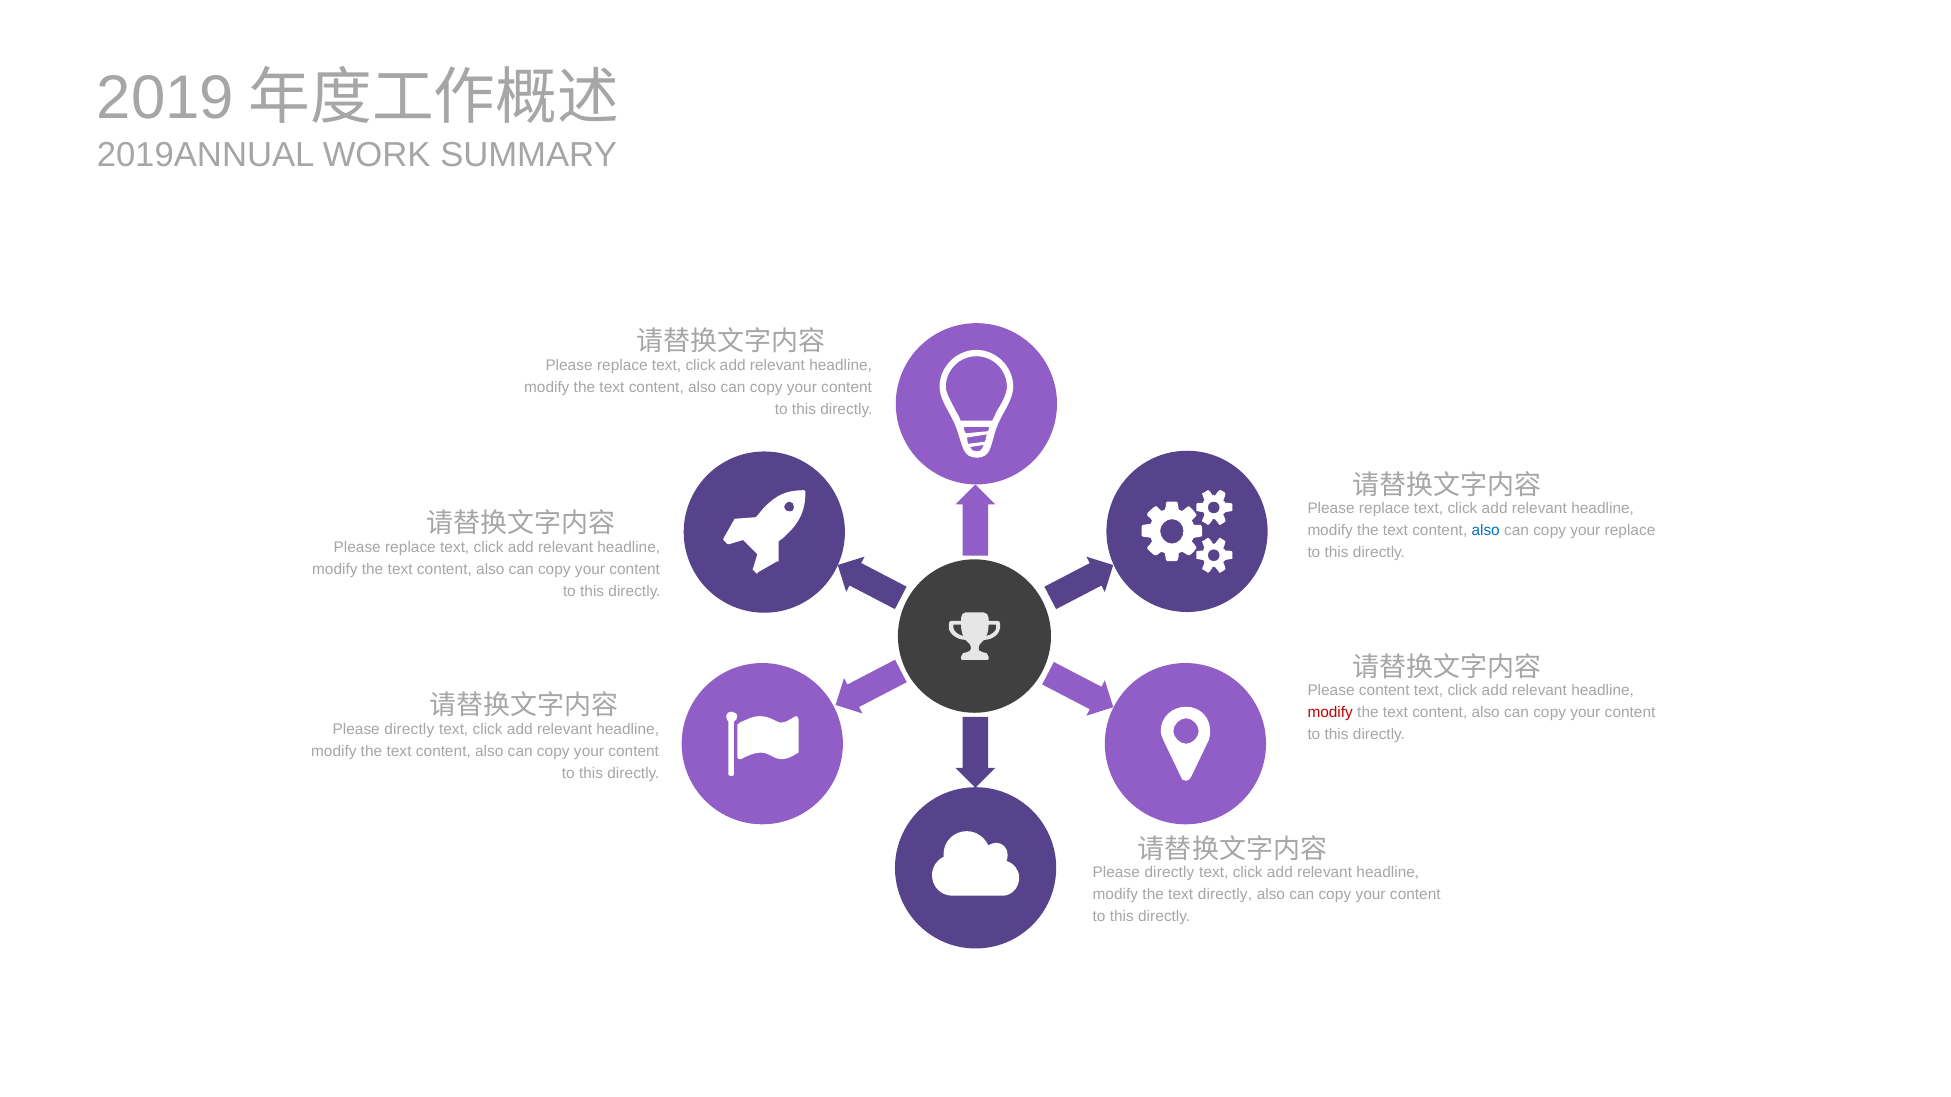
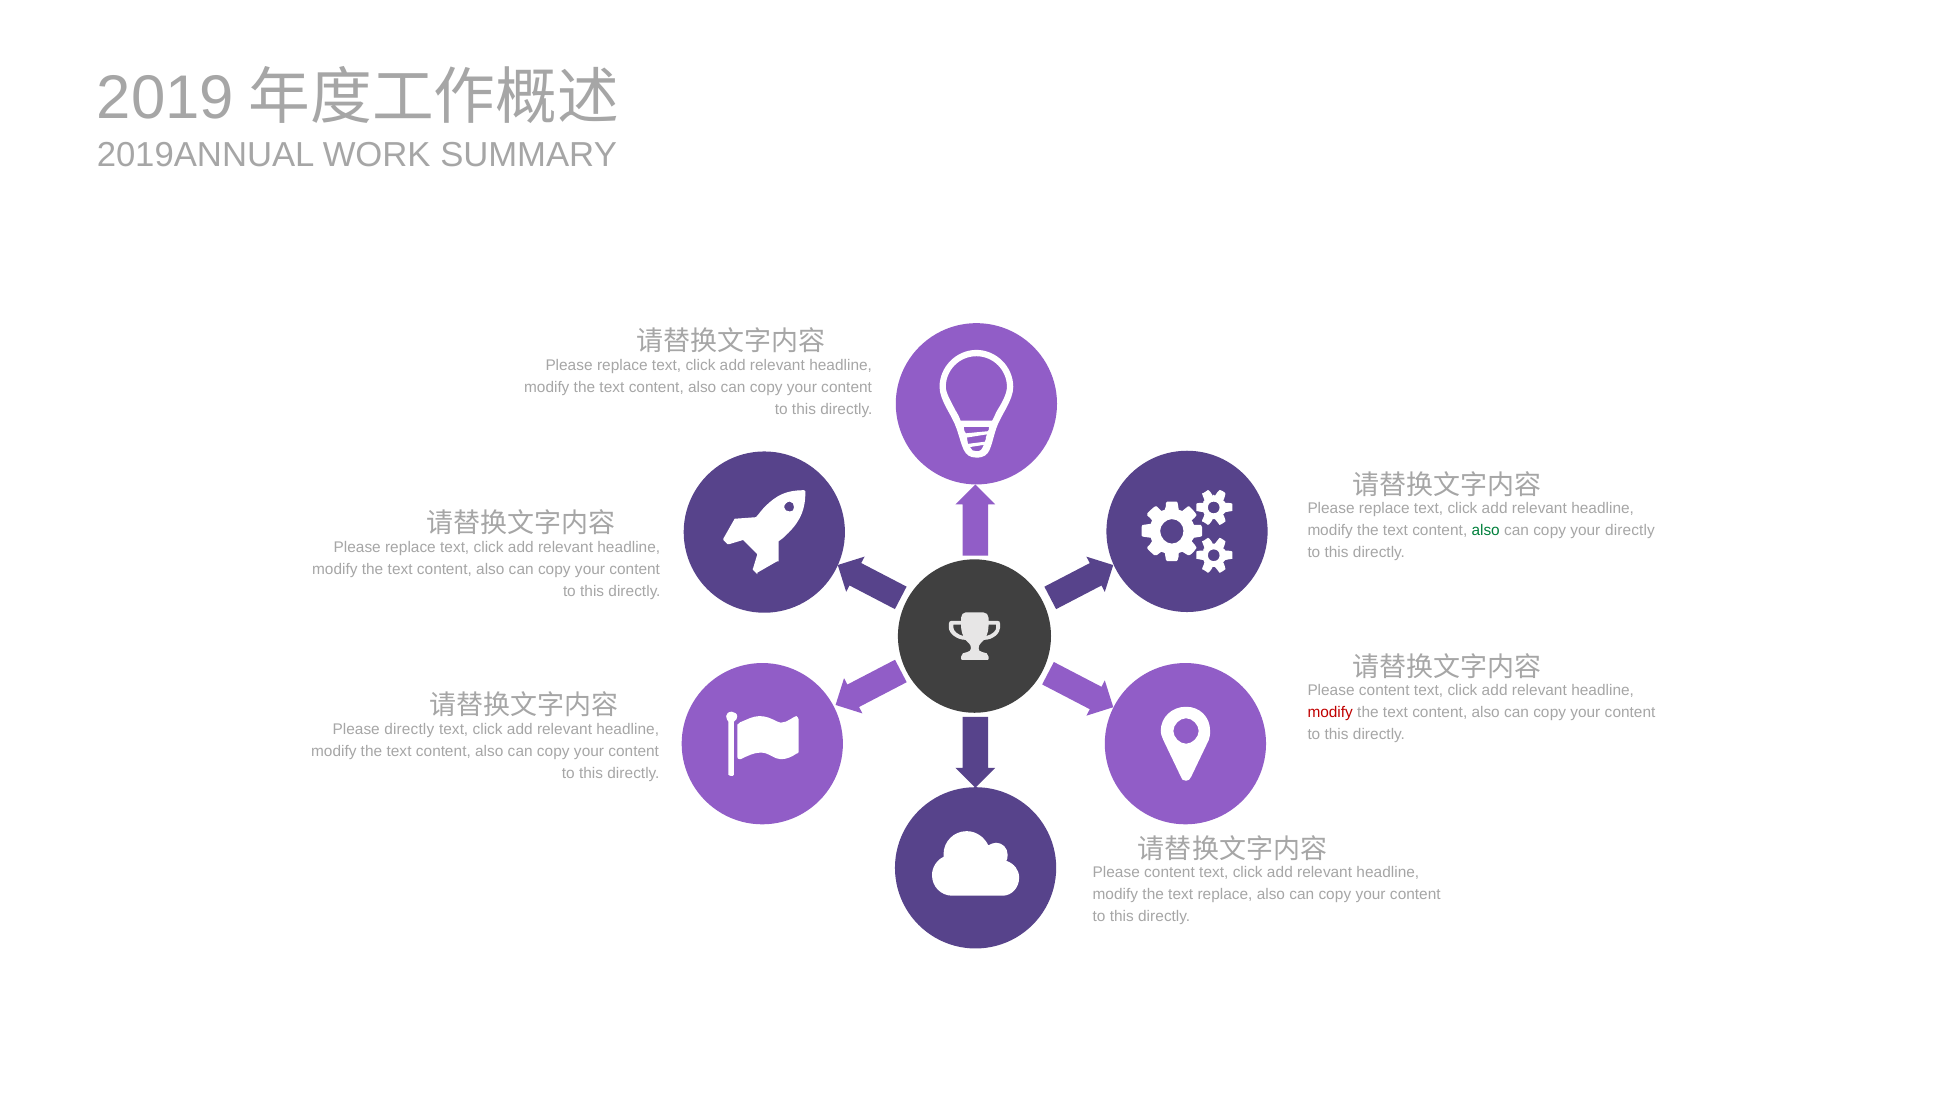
also at (1486, 531) colour: blue -> green
your replace: replace -> directly
directly at (1169, 872): directly -> content
text directly: directly -> replace
